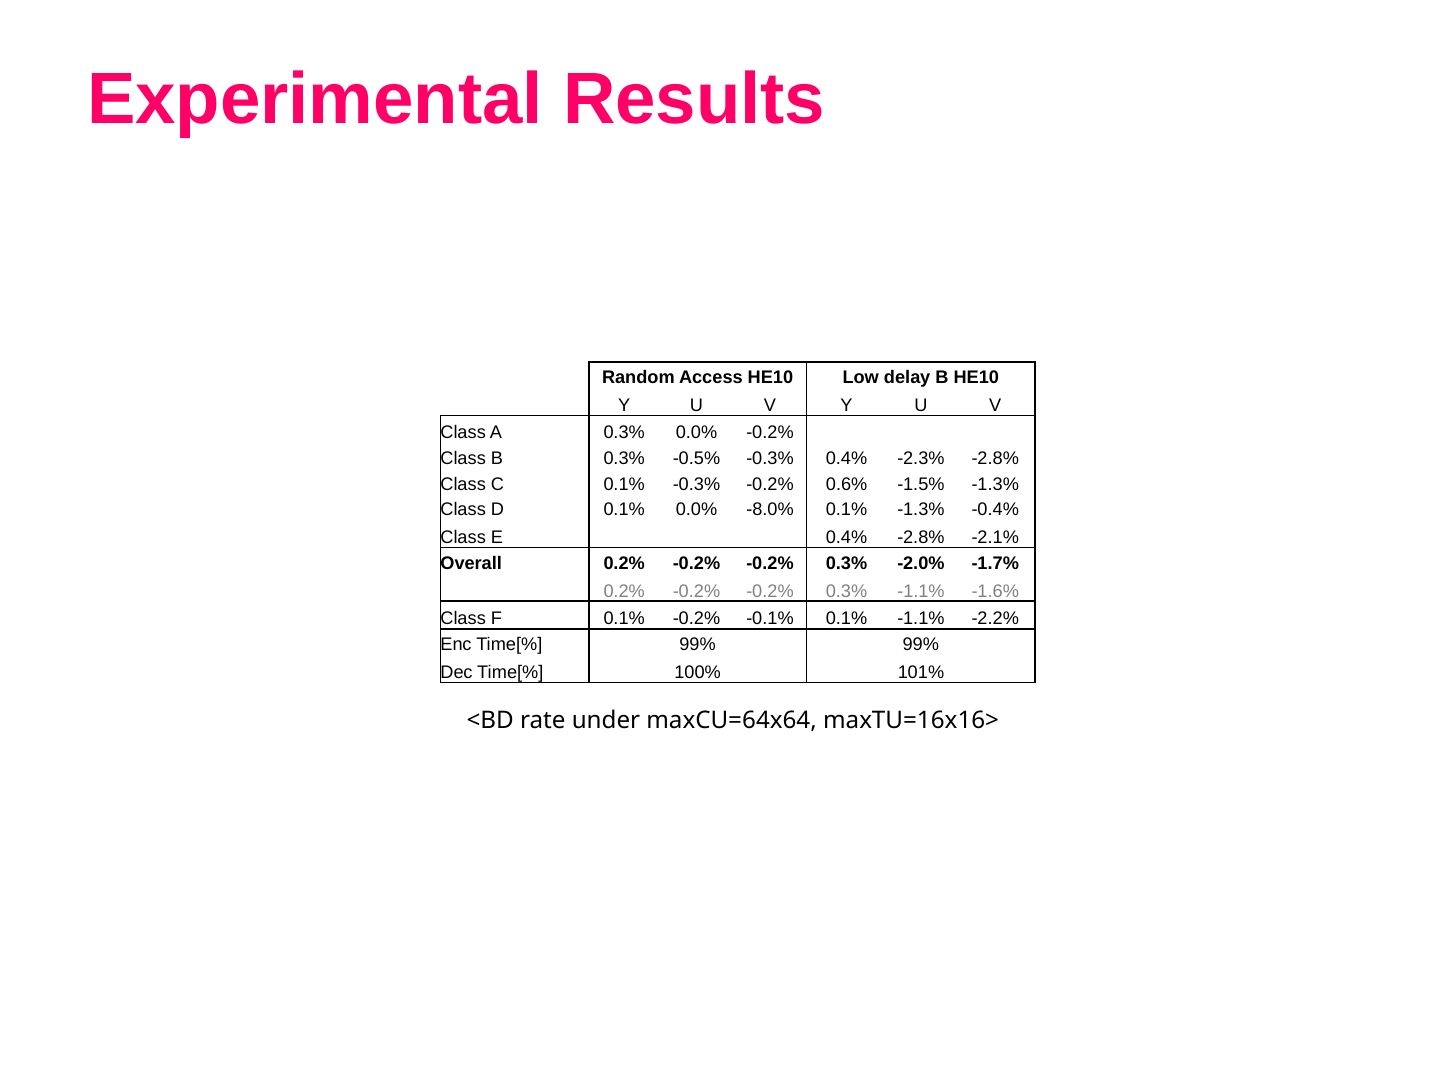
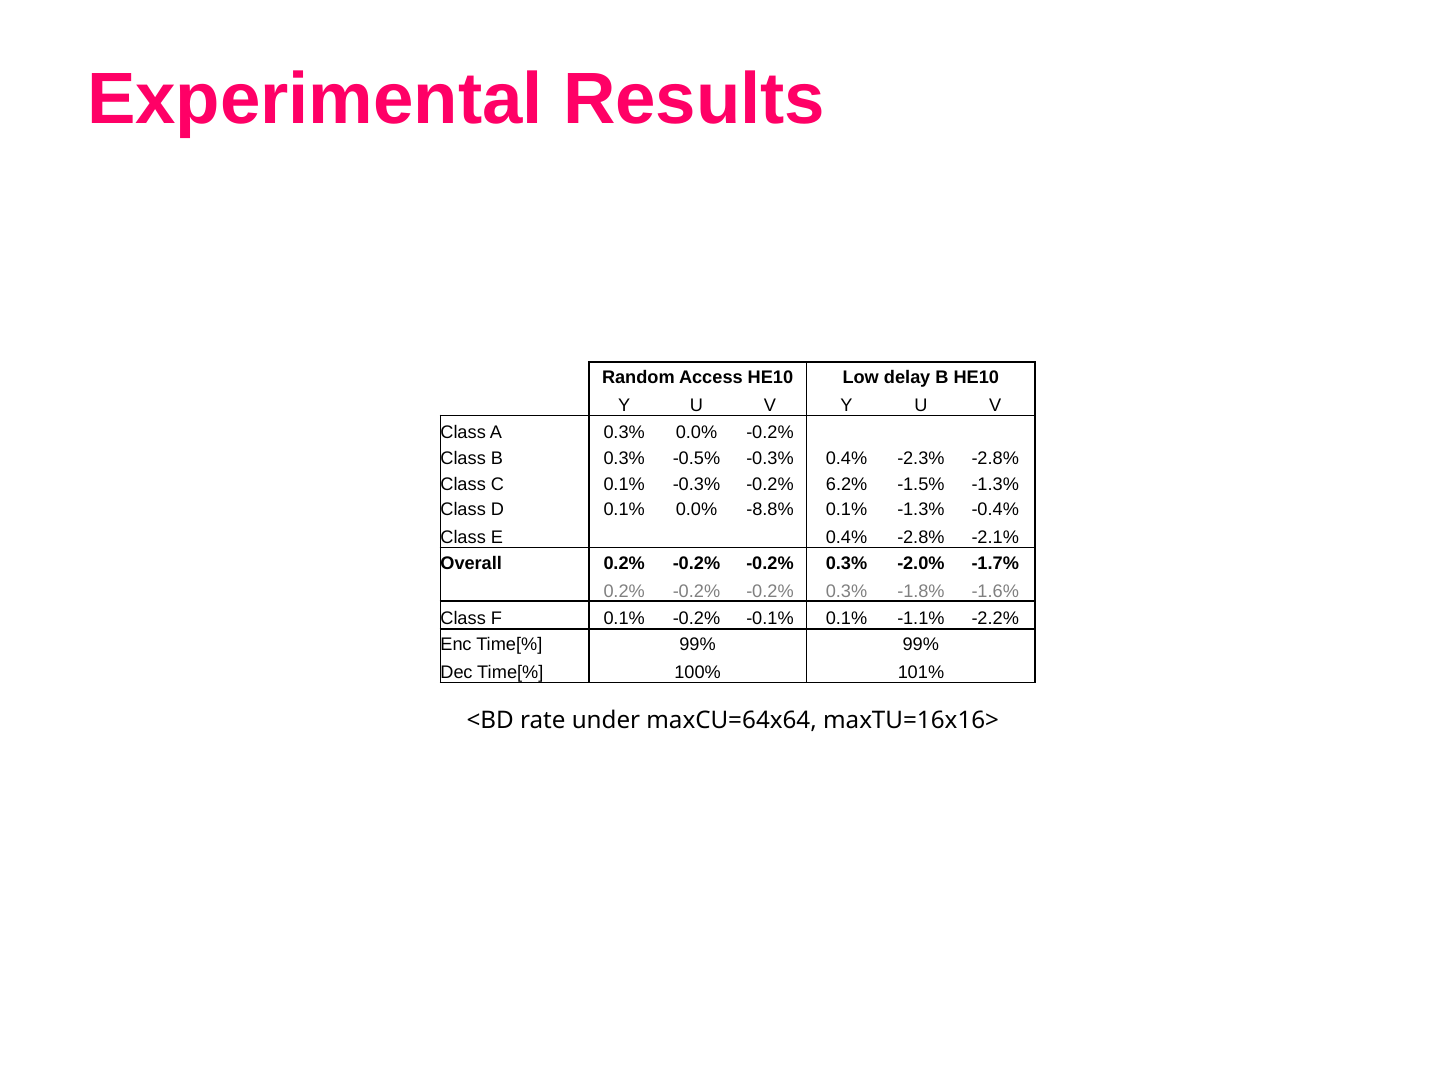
0.6%: 0.6% -> 6.2%
-8.0%: -8.0% -> -8.8%
0.3% -1.1%: -1.1% -> -1.8%
